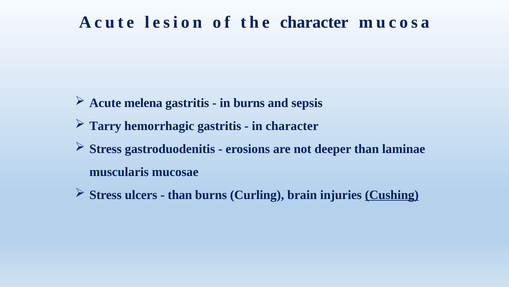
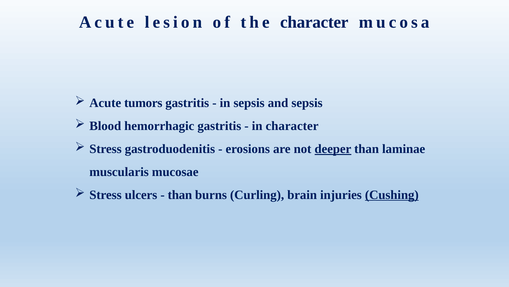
melena: melena -> tumors
in burns: burns -> sepsis
Tarry: Tarry -> Blood
deeper underline: none -> present
